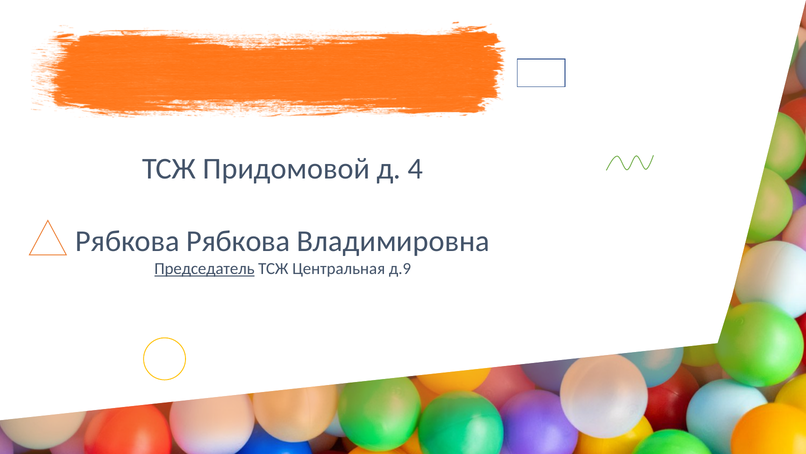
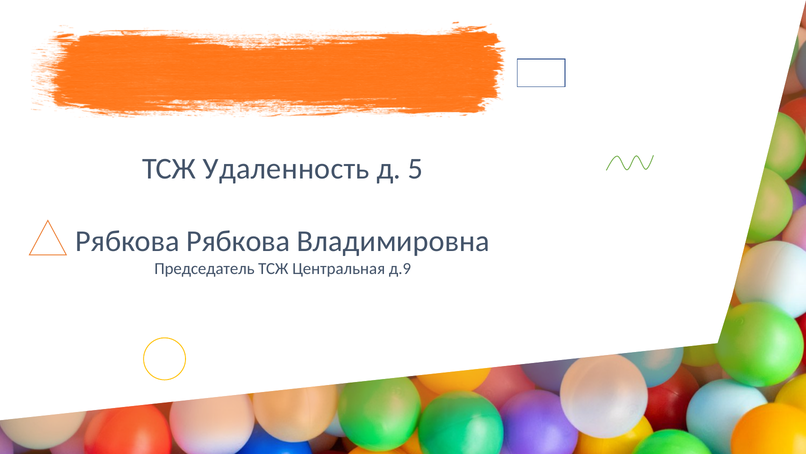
Придомовой: Придомовой -> Удаленность
4: 4 -> 5
Председатель underline: present -> none
